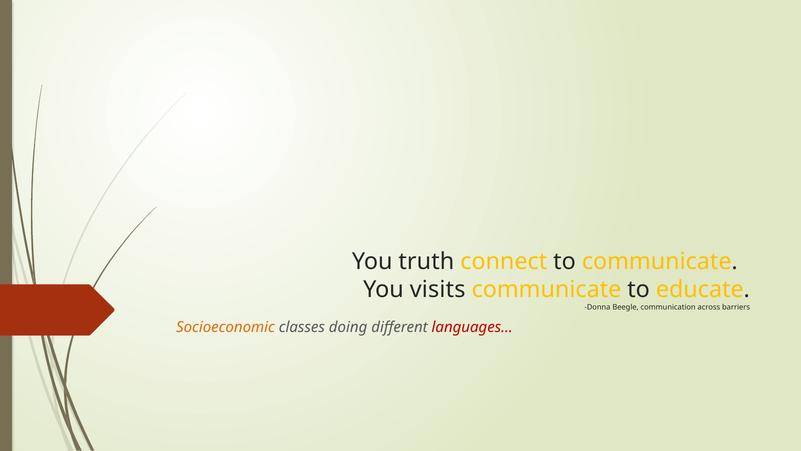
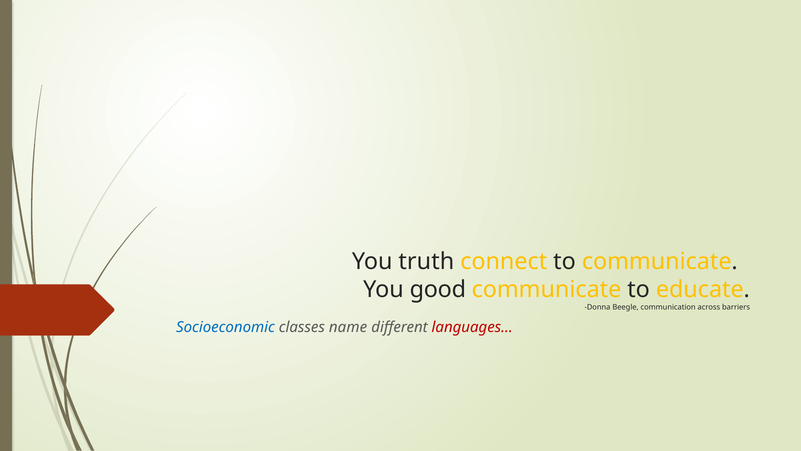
visits: visits -> good
Socioeconomic colour: orange -> blue
doing: doing -> name
